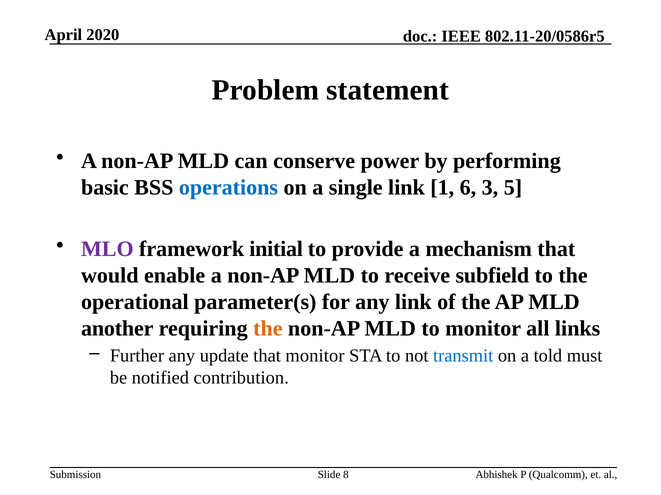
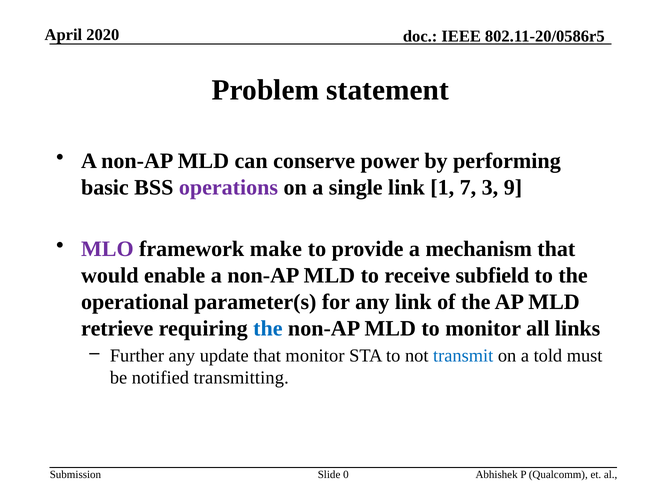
operations colour: blue -> purple
6: 6 -> 7
5: 5 -> 9
initial: initial -> make
another: another -> retrieve
the at (268, 329) colour: orange -> blue
contribution: contribution -> transmitting
8: 8 -> 0
